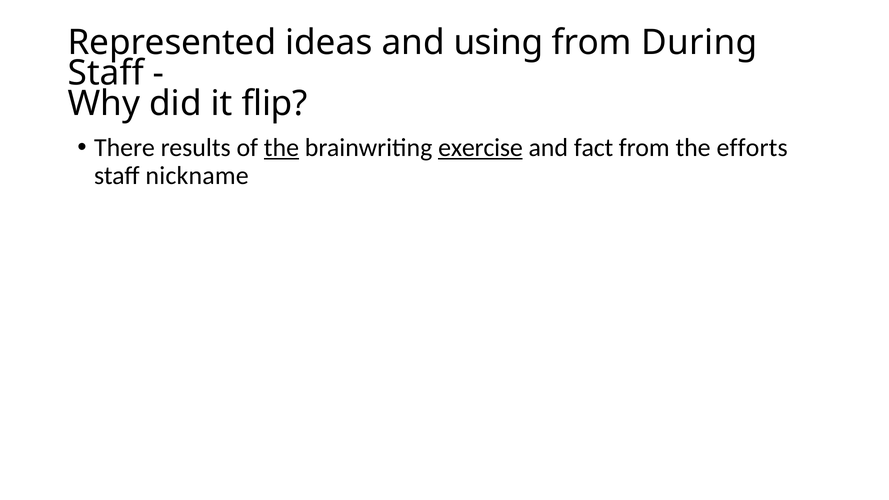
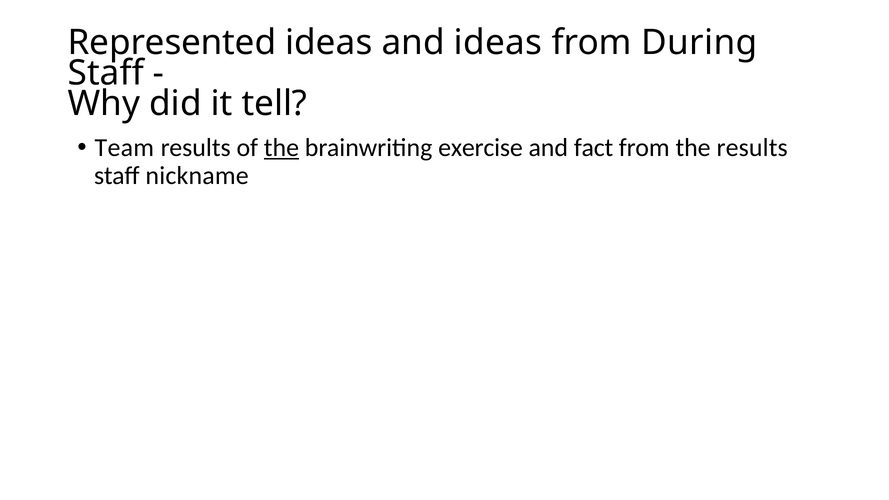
and using: using -> ideas
flip: flip -> tell
There: There -> Team
exercise underline: present -> none
the efforts: efforts -> results
